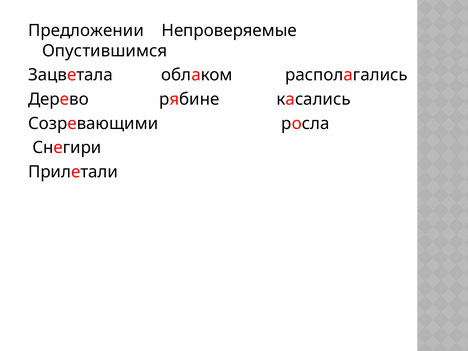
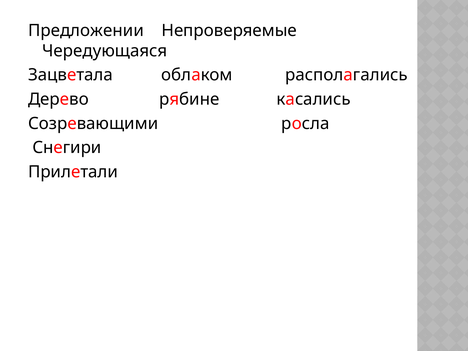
Опустившимся: Опустившимся -> Чередующаяся
